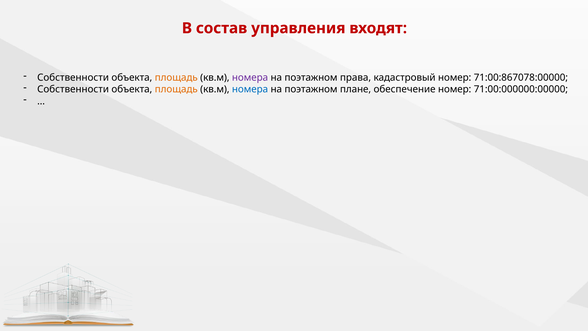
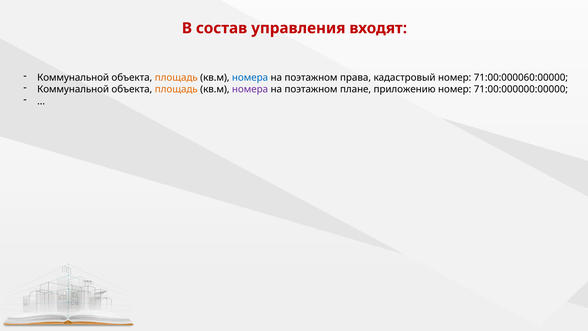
Собственности at (73, 78): Собственности -> Коммунальной
номера at (250, 78) colour: purple -> blue
71:00:867078:00000: 71:00:867078:00000 -> 71:00:000060:00000
Собственности at (73, 89): Собственности -> Коммунальной
номера at (250, 89) colour: blue -> purple
обеспечение: обеспечение -> приложению
